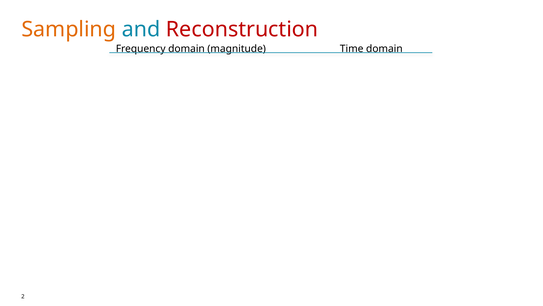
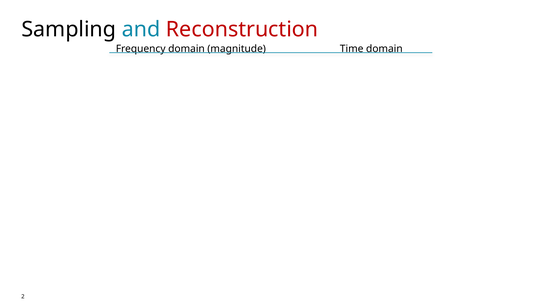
Sampling colour: orange -> black
